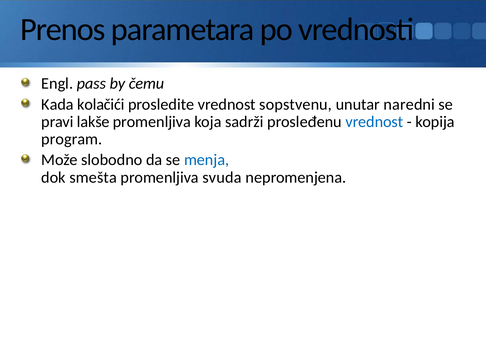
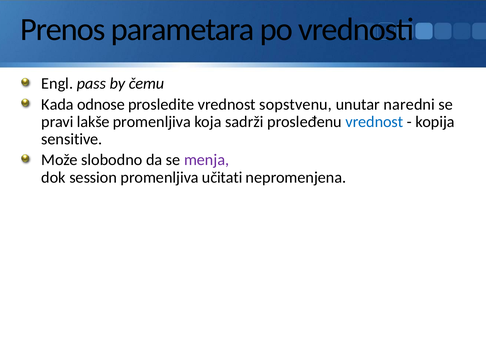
kolačići: kolačići -> odnose
program: program -> sensitive
menja colour: blue -> purple
smešta: smešta -> session
svuda: svuda -> učitati
